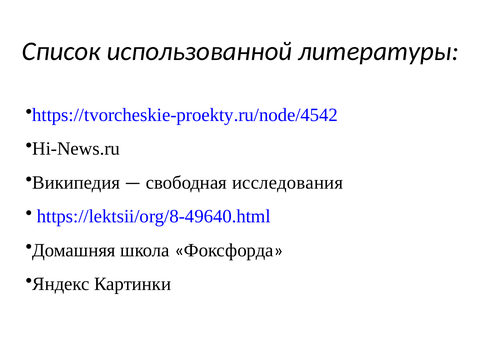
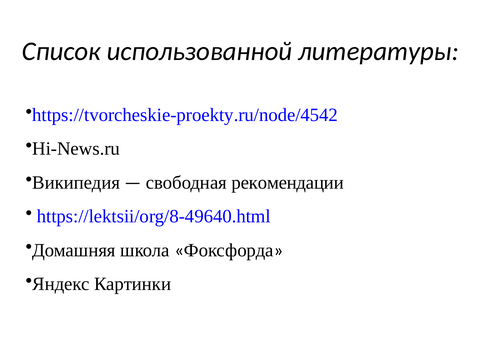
исследования: исследования -> рекомендации
